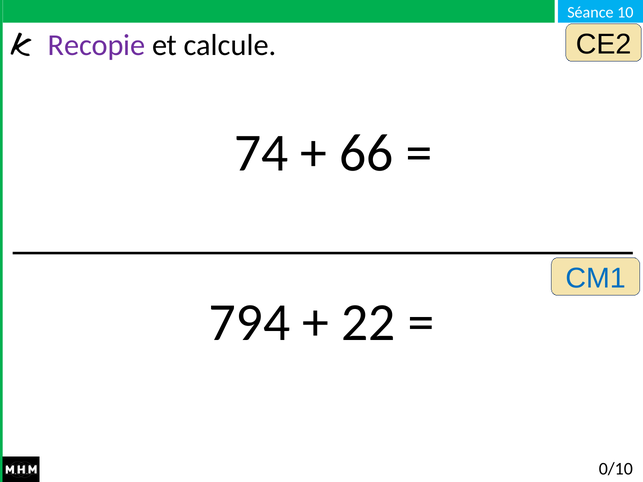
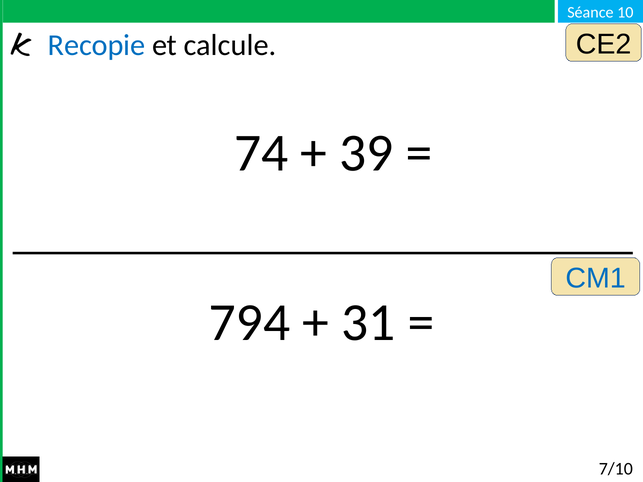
Recopie colour: purple -> blue
66: 66 -> 39
22: 22 -> 31
0/10: 0/10 -> 7/10
